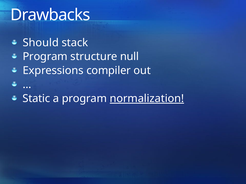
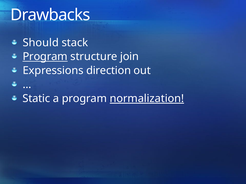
Program at (45, 57) underline: none -> present
null: null -> join
compiler: compiler -> direction
